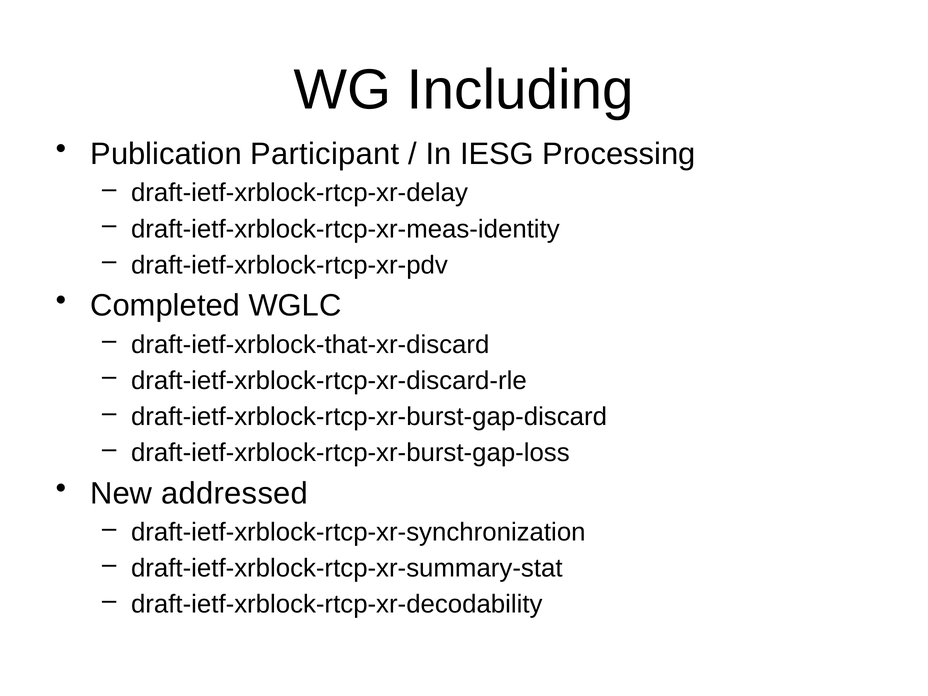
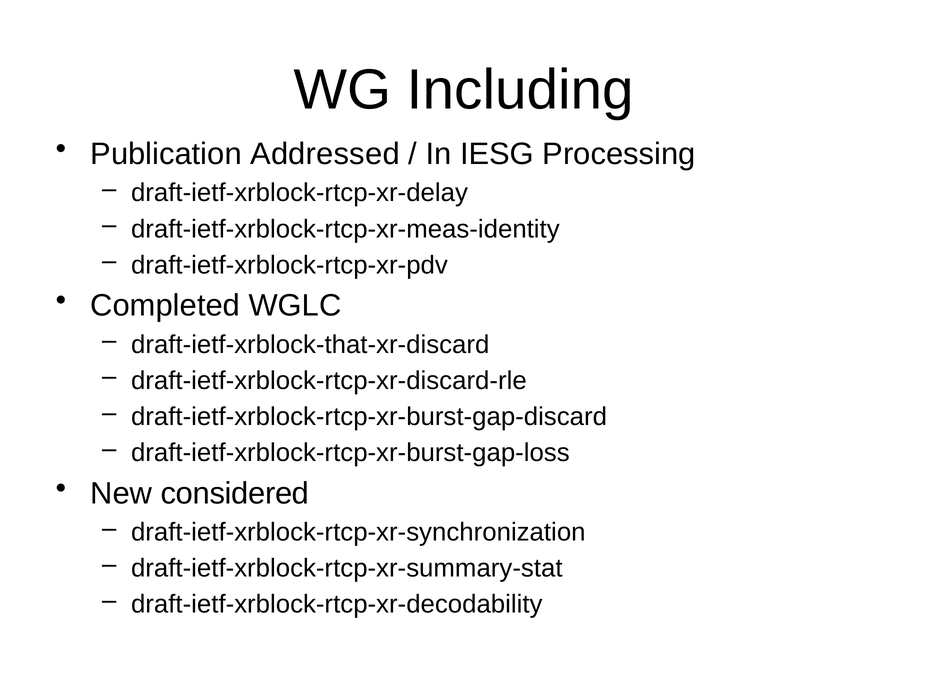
Participant: Participant -> Addressed
addressed: addressed -> considered
